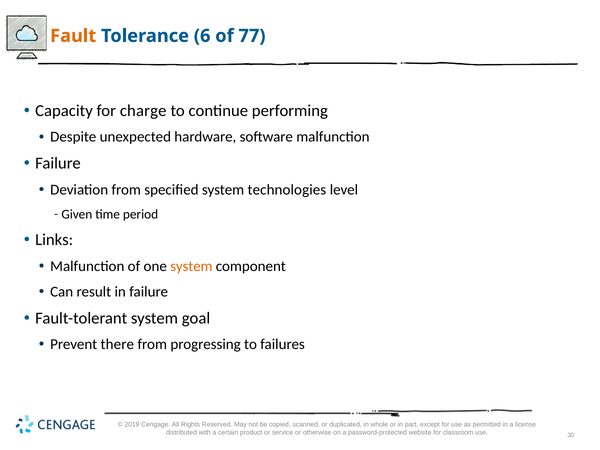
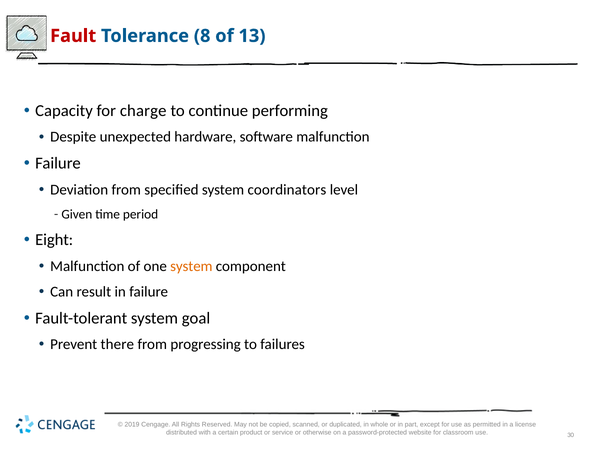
Fault colour: orange -> red
6: 6 -> 8
77: 77 -> 13
technologies: technologies -> coordinators
Links: Links -> Eight
